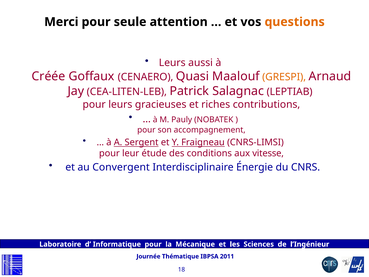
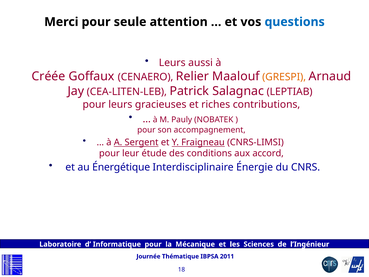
questions colour: orange -> blue
Quasi: Quasi -> Relier
vitesse: vitesse -> accord
Convergent: Convergent -> Énergétique
